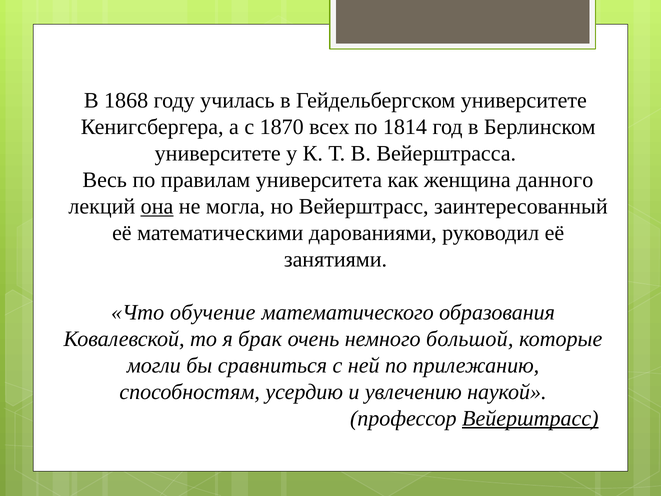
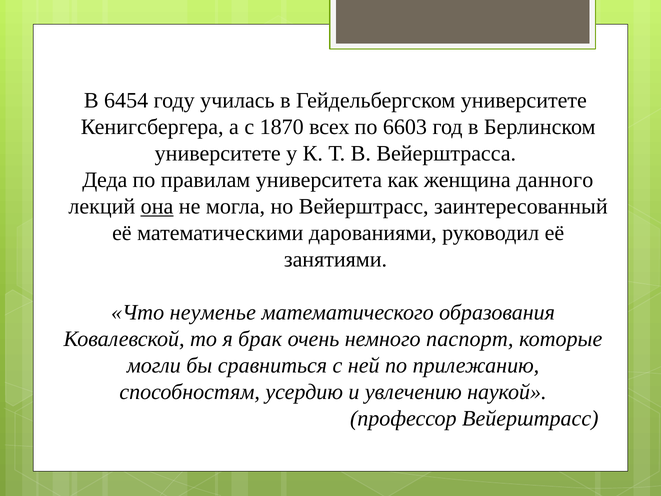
1868: 1868 -> 6454
1814: 1814 -> 6603
Весь: Весь -> Деда
обучение: обучение -> неуменье
большой: большой -> паспорт
Вейерштрасс at (530, 418) underline: present -> none
